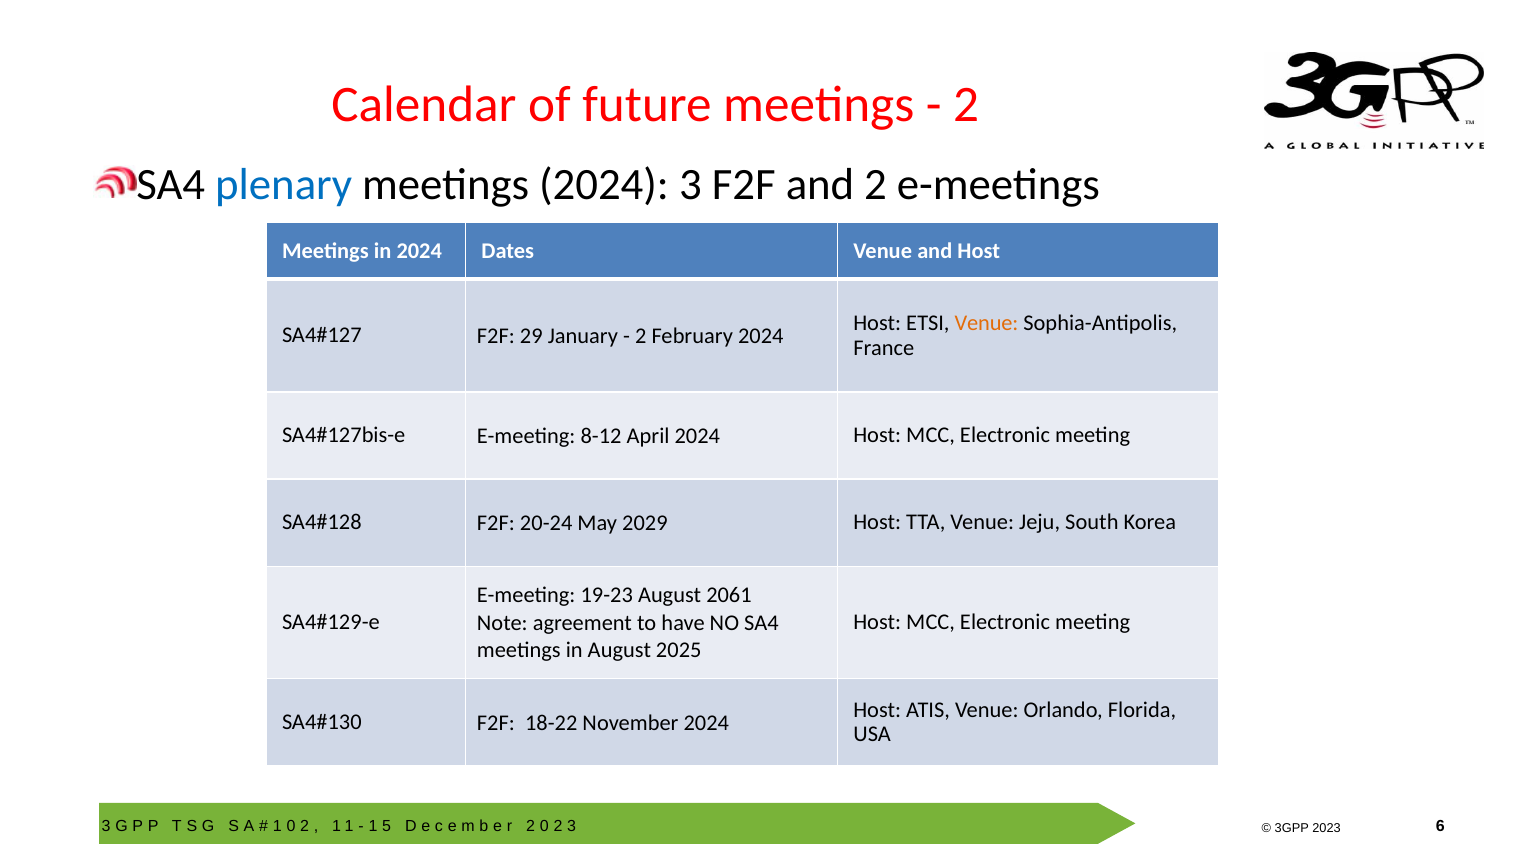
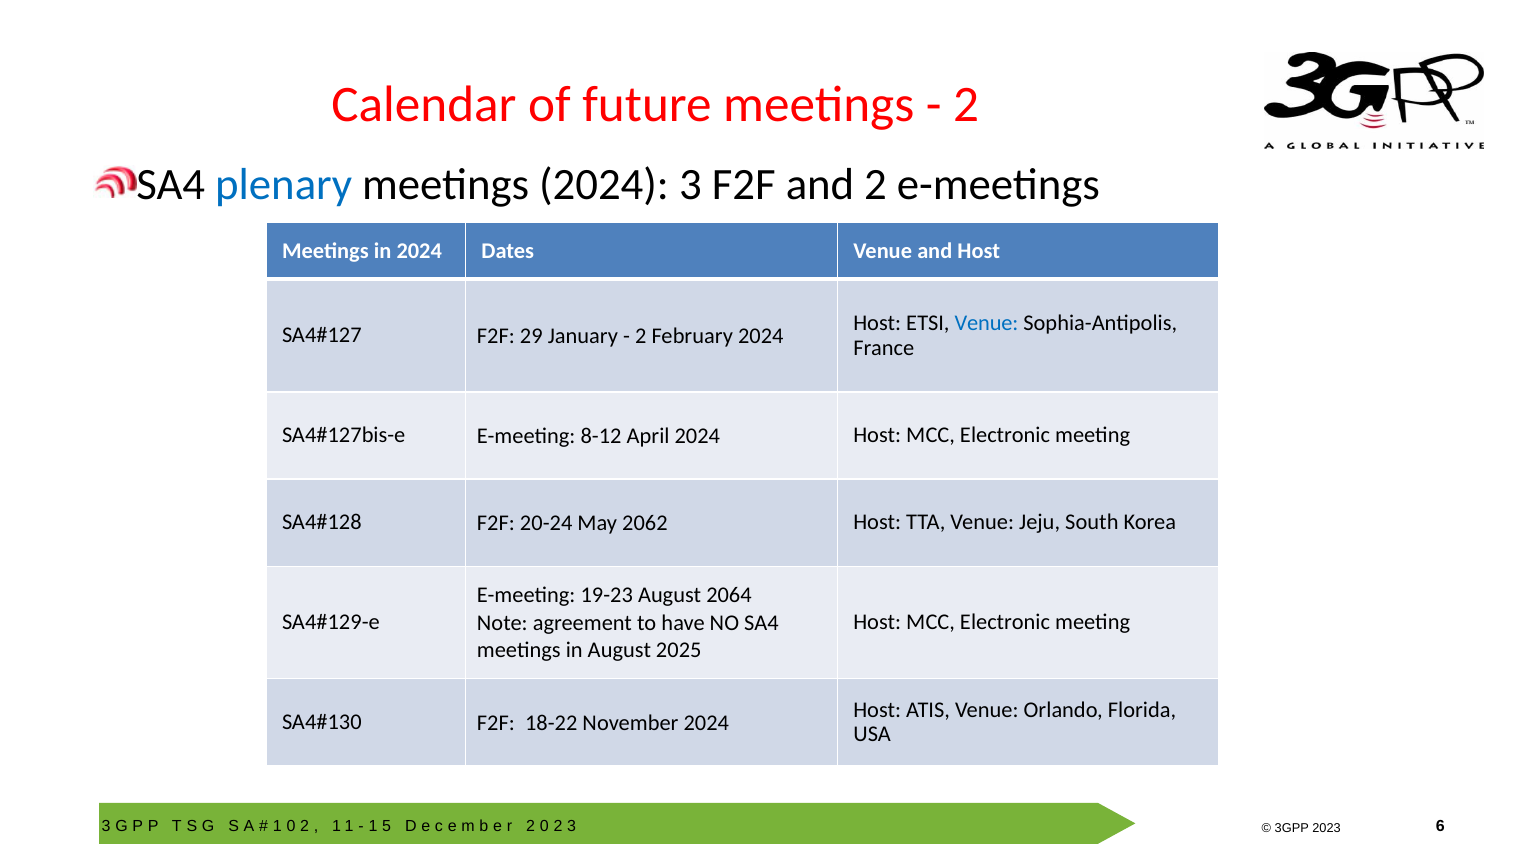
Venue at (987, 323) colour: orange -> blue
2029: 2029 -> 2062
2061: 2061 -> 2064
